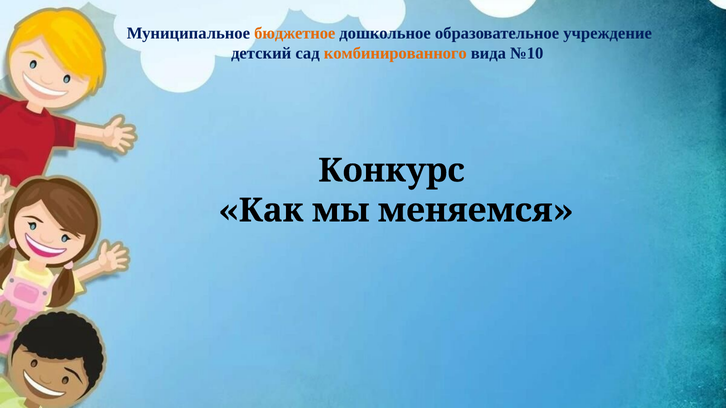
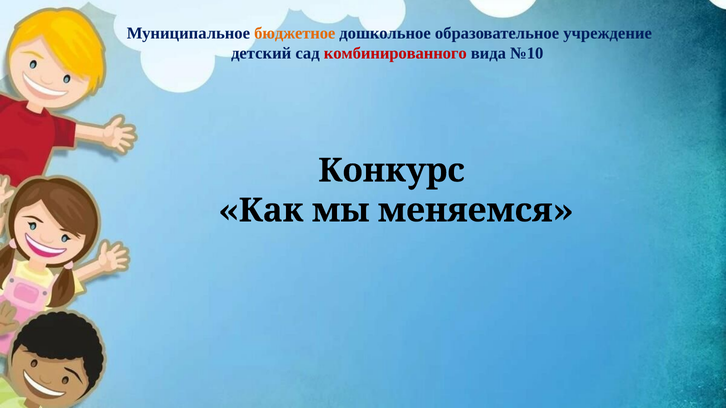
комбинированного colour: orange -> red
